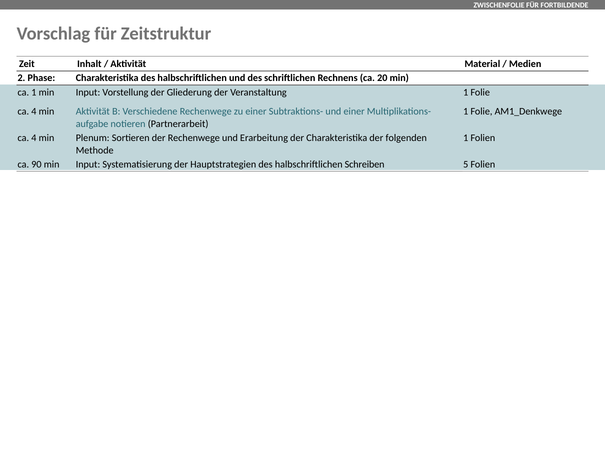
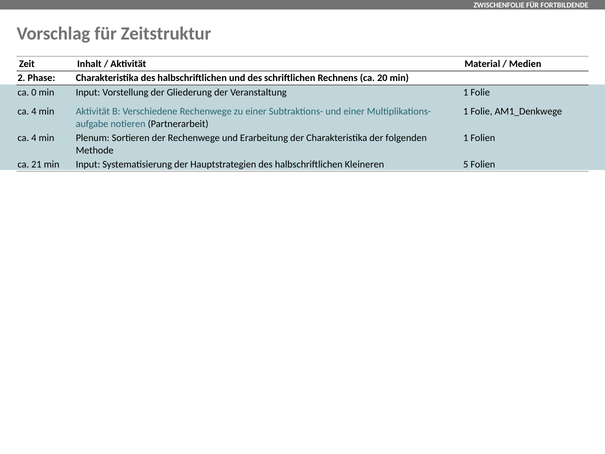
ca 1: 1 -> 0
90: 90 -> 21
Schreiben: Schreiben -> Kleineren
